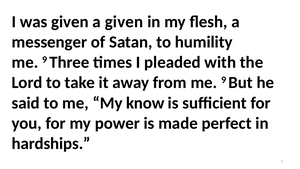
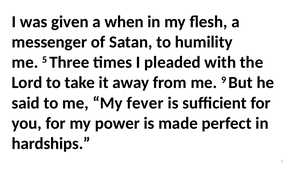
a given: given -> when
9 at (45, 60): 9 -> 5
know: know -> fever
